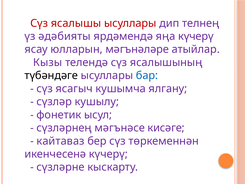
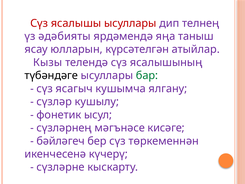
яңа күчерү: күчерү -> таныш
мәгънәләре: мәгънәләре -> күрсәтелгән
бар colour: blue -> green
кайтаваз: кайтаваз -> бәйләгеч
